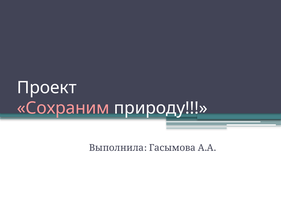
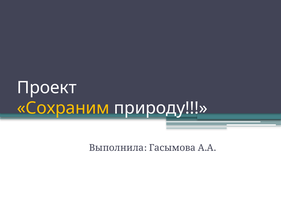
Сохраним colour: pink -> yellow
